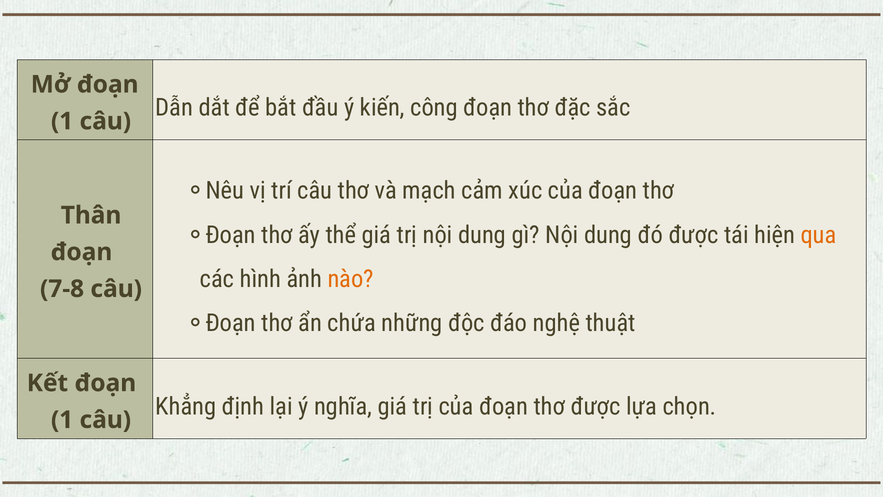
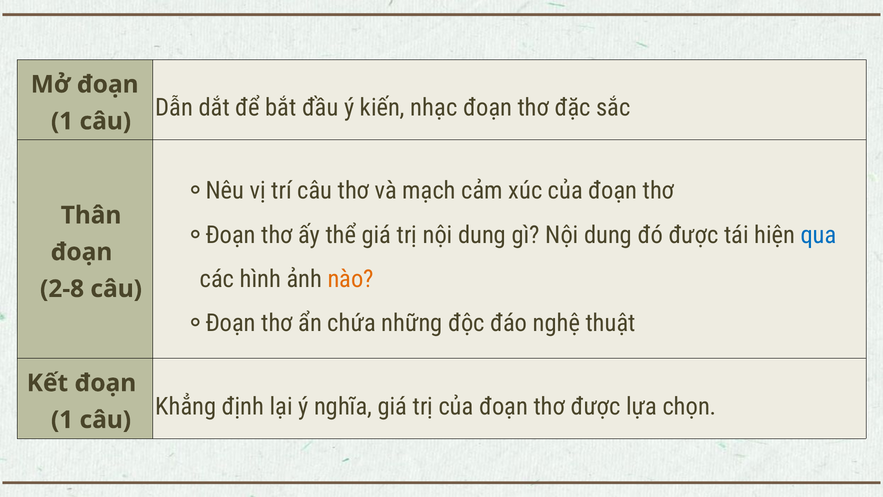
công: công -> nhạc
qua colour: orange -> blue
7-8: 7-8 -> 2-8
